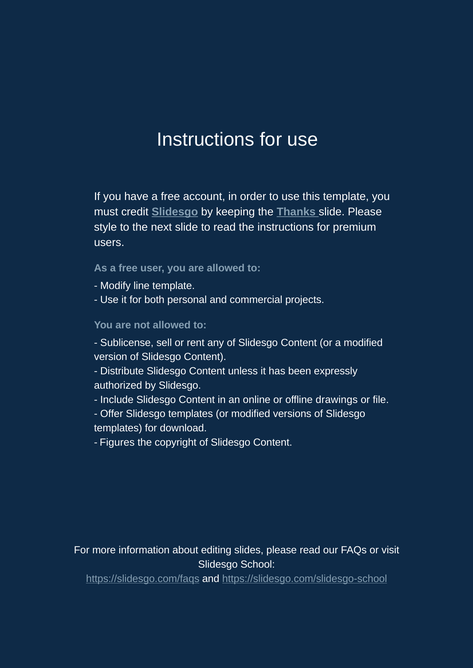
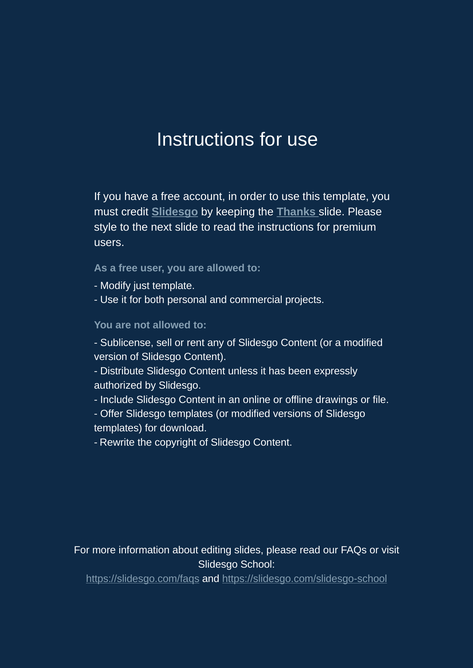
line: line -> just
Figures: Figures -> Rewrite
